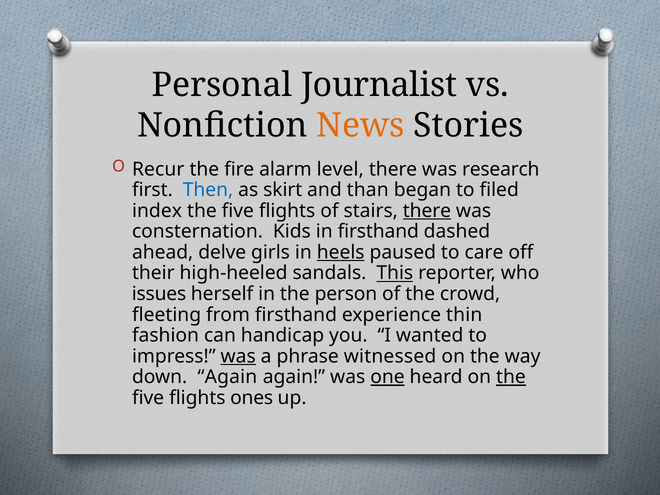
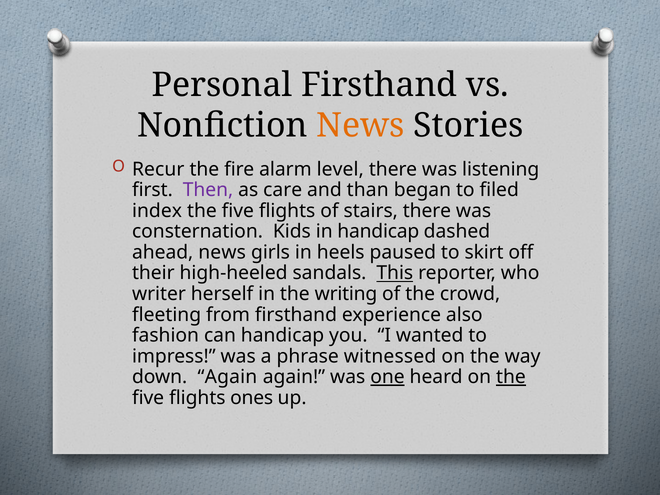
Personal Journalist: Journalist -> Firsthand
research: research -> listening
Then colour: blue -> purple
skirt: skirt -> care
there at (427, 211) underline: present -> none
in firsthand: firsthand -> handicap
ahead delve: delve -> news
heels underline: present -> none
care: care -> skirt
issues: issues -> writer
person: person -> writing
thin: thin -> also
was at (238, 356) underline: present -> none
